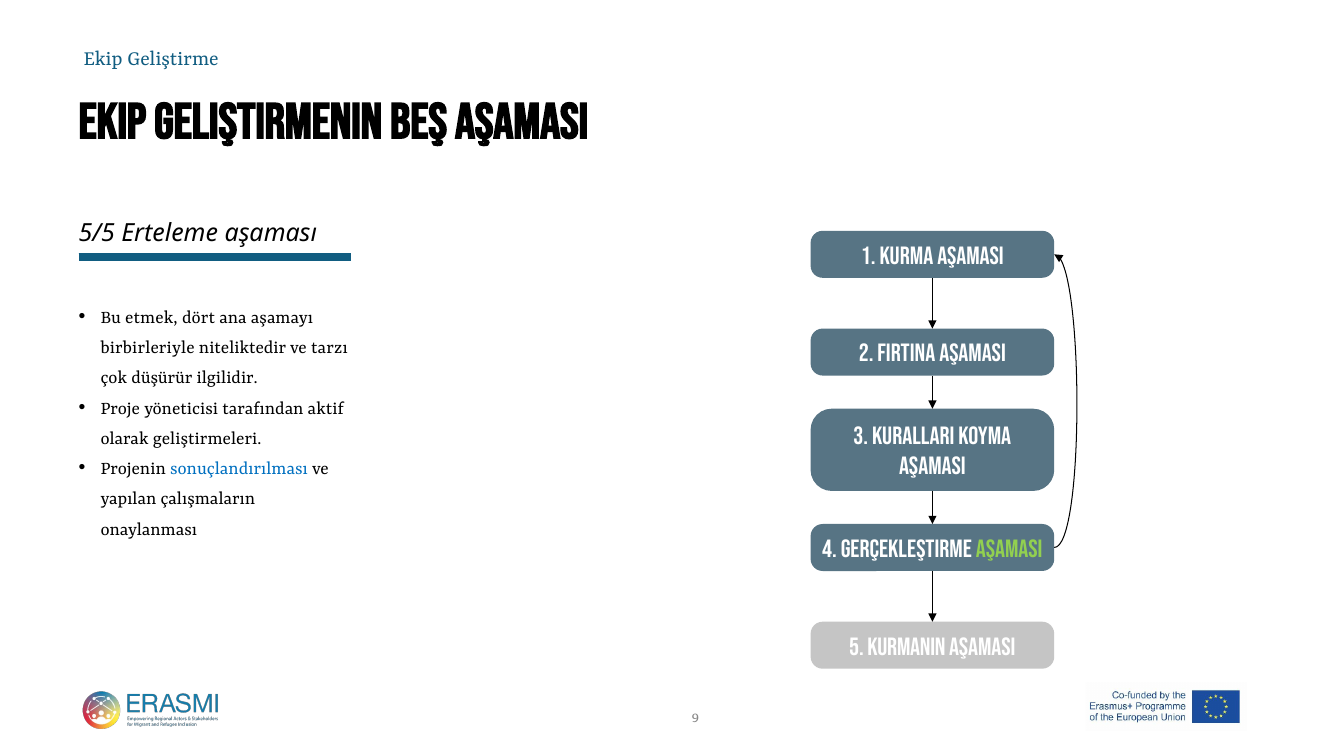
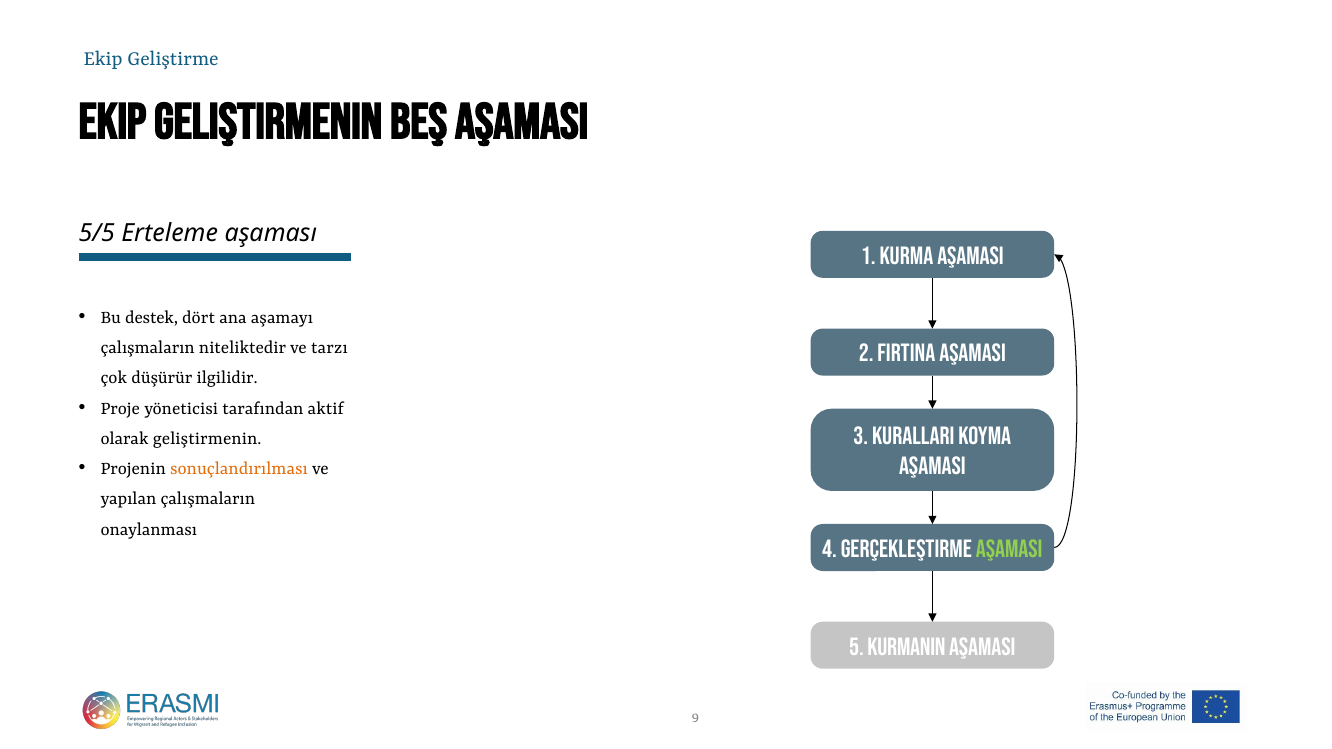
etmek: etmek -> destek
birbirleriyle at (148, 347): birbirleriyle -> çalışmaların
olarak geliştirmeleri: geliştirmeleri -> geliştirmenin
sonuçlandırılması colour: blue -> orange
